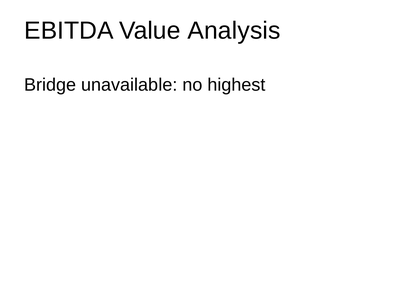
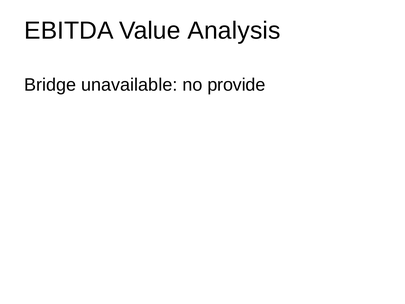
highest: highest -> provide
